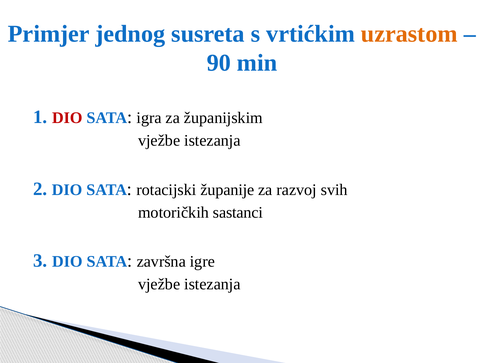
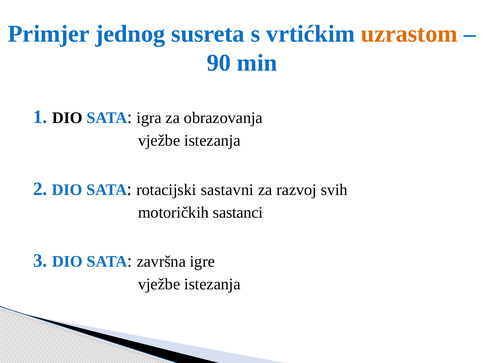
DIO at (67, 118) colour: red -> black
županijskim: županijskim -> obrazovanja
županije: županije -> sastavni
